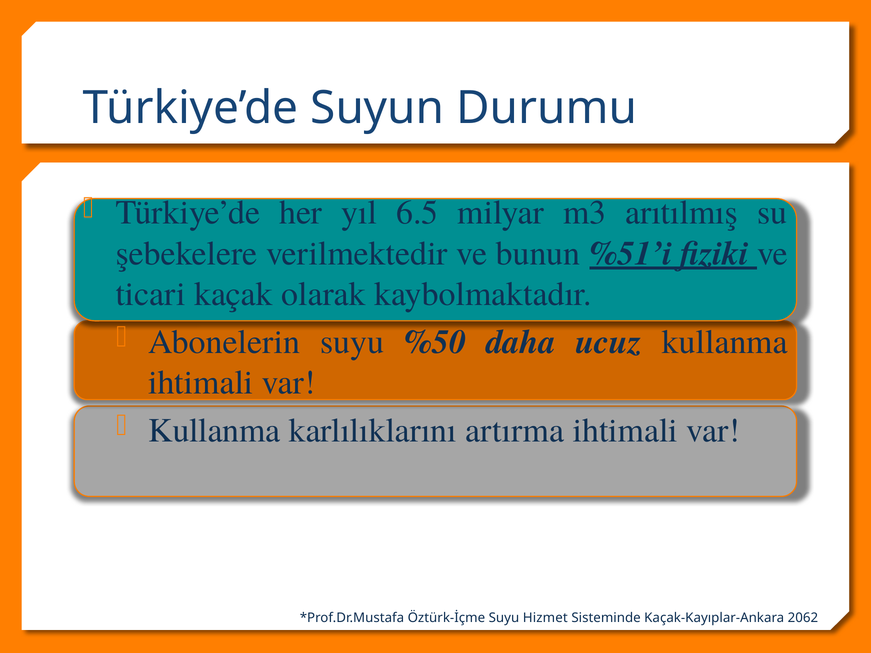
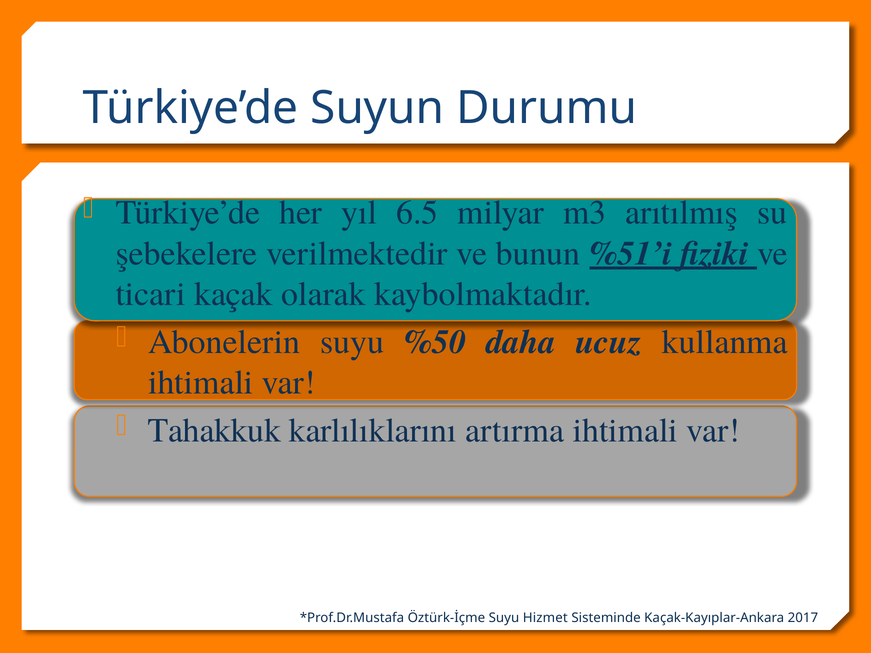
Kullanma at (214, 431): Kullanma -> Tahakkuk
2062: 2062 -> 2017
